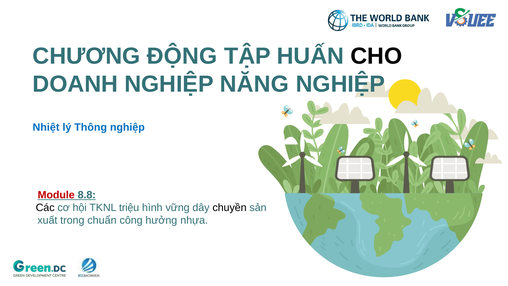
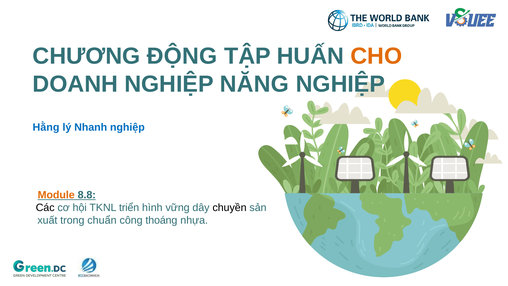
CHO colour: black -> orange
Nhiệt: Nhiệt -> Hằng
Thông: Thông -> Nhanh
Module colour: red -> orange
triệu: triệu -> triển
hưởng: hưởng -> thoáng
